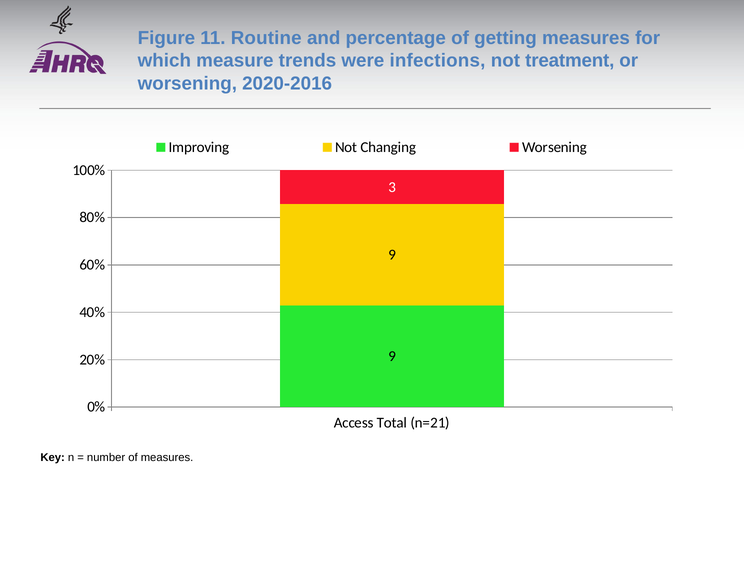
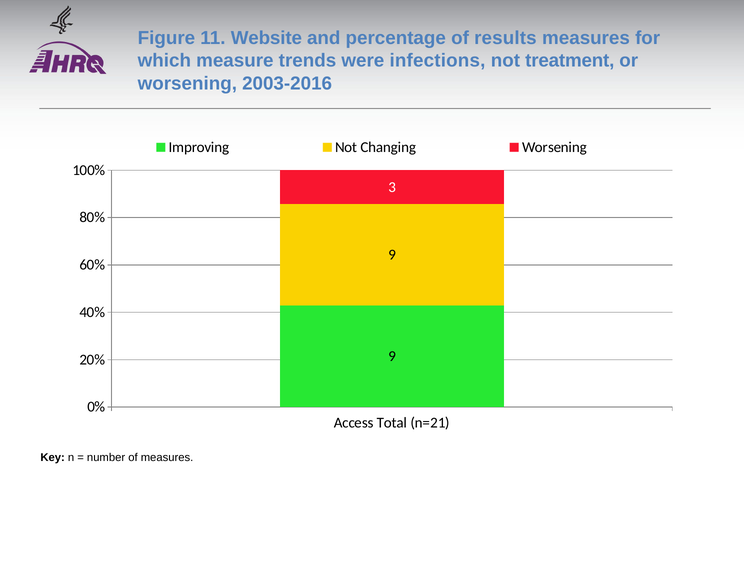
Routine: Routine -> Website
getting: getting -> results
2020-2016: 2020-2016 -> 2003-2016
